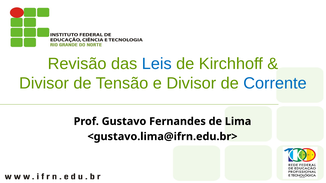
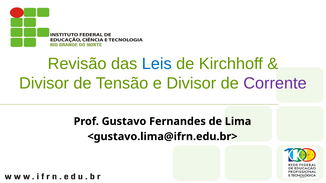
Corrente colour: blue -> purple
